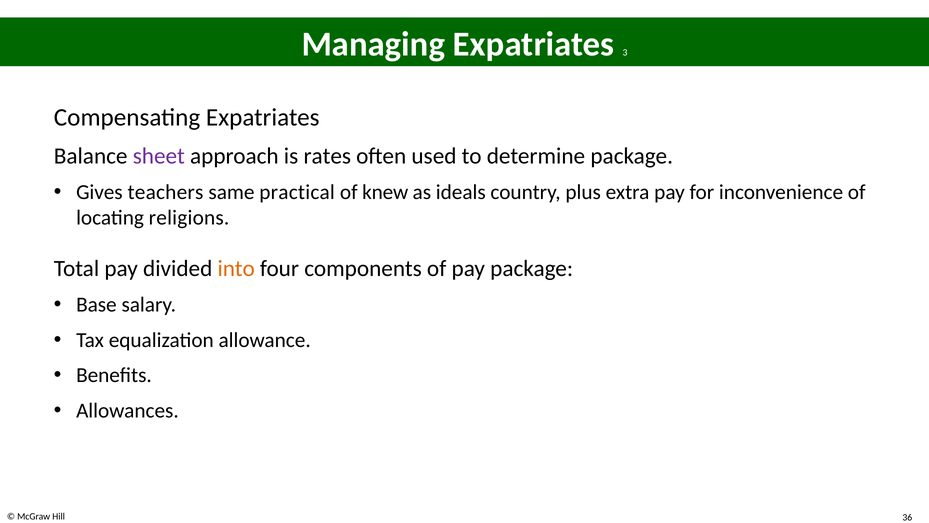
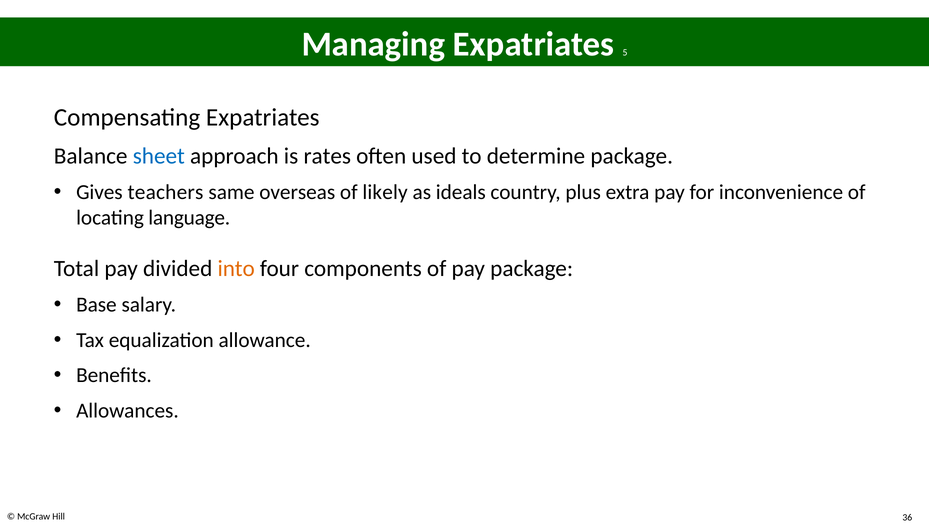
3: 3 -> 5
sheet colour: purple -> blue
practical: practical -> overseas
knew: knew -> likely
religions: religions -> language
